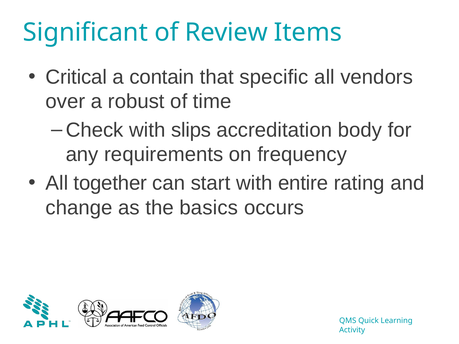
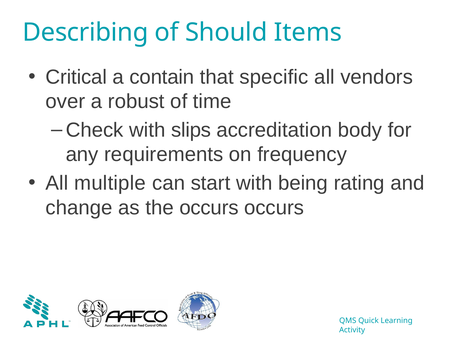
Significant: Significant -> Describing
Review: Review -> Should
together: together -> multiple
entire: entire -> being
the basics: basics -> occurs
